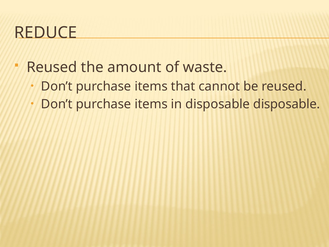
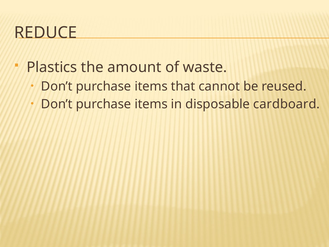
Reused at (52, 67): Reused -> Plastics
disposable disposable: disposable -> cardboard
